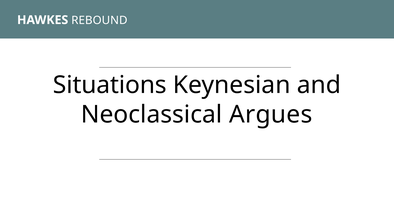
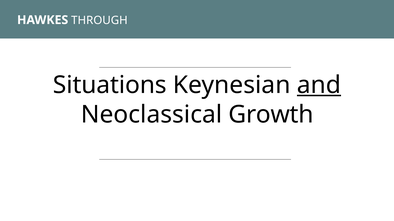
REBOUND: REBOUND -> THROUGH
and underline: none -> present
Argues: Argues -> Growth
